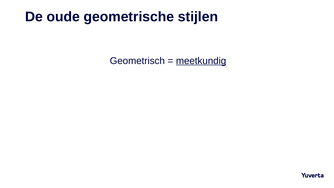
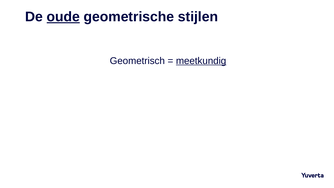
oude underline: none -> present
